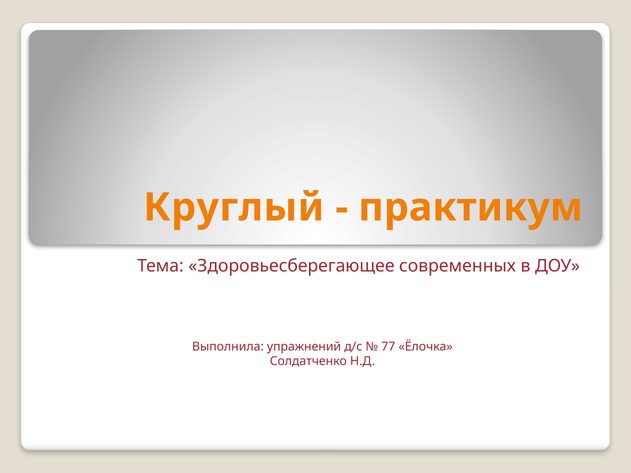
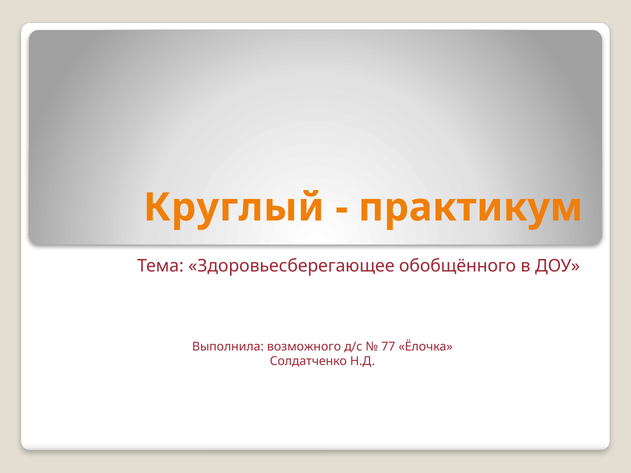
современных: современных -> обобщённого
упражнений: упражнений -> возможного
